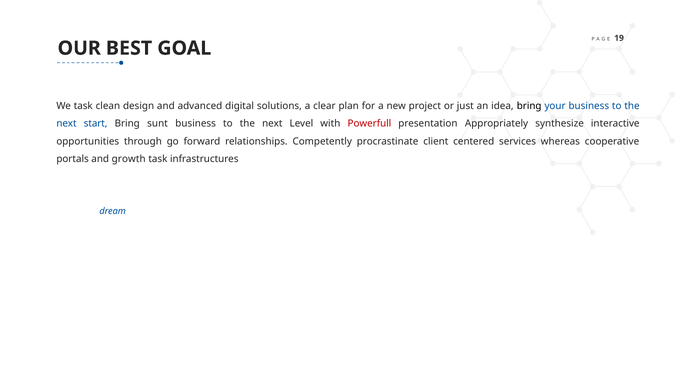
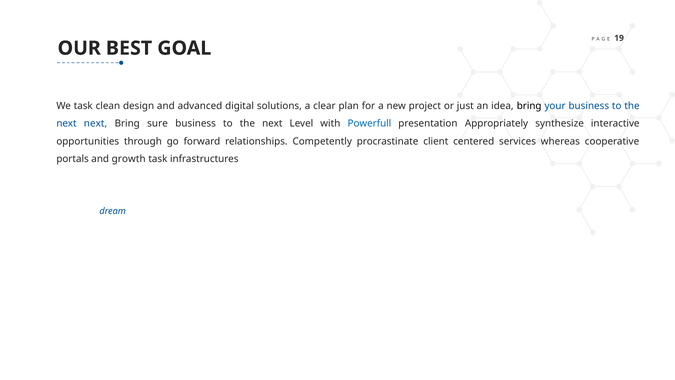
next start: start -> next
sunt: sunt -> sure
Powerfull colour: red -> blue
